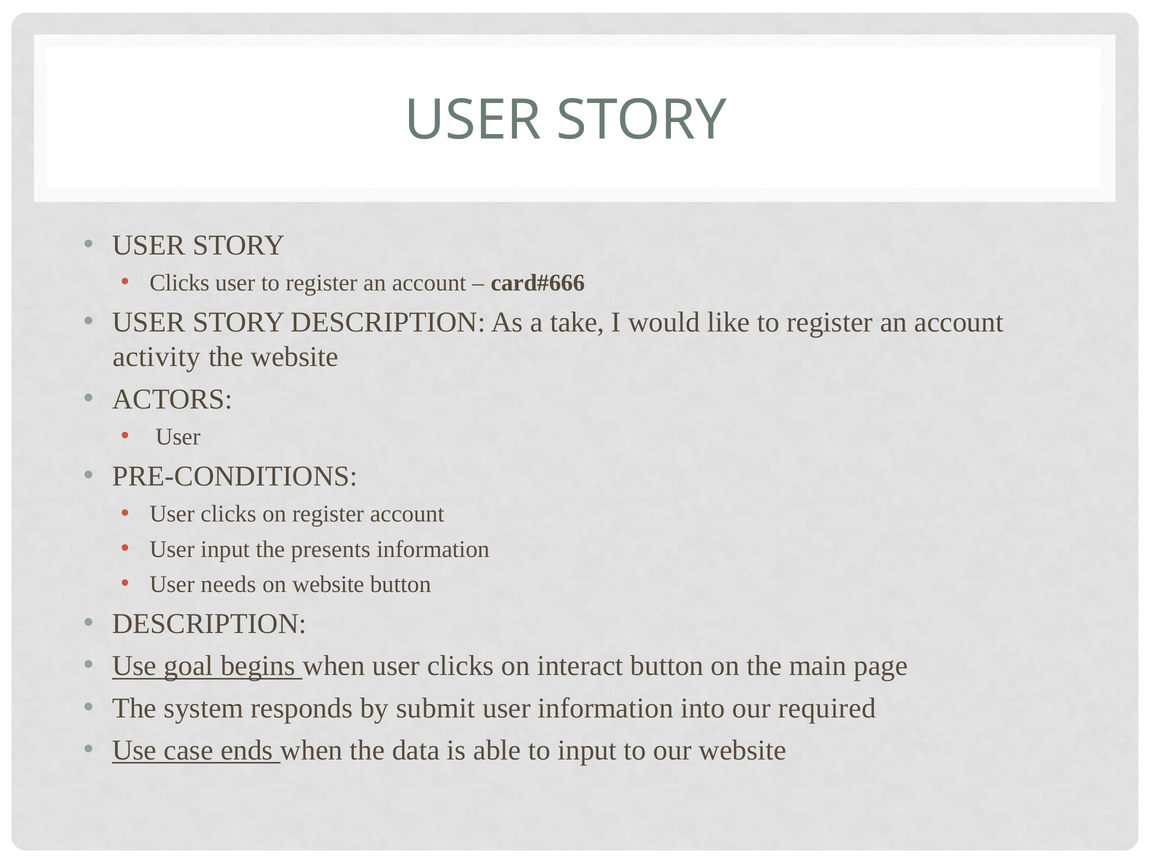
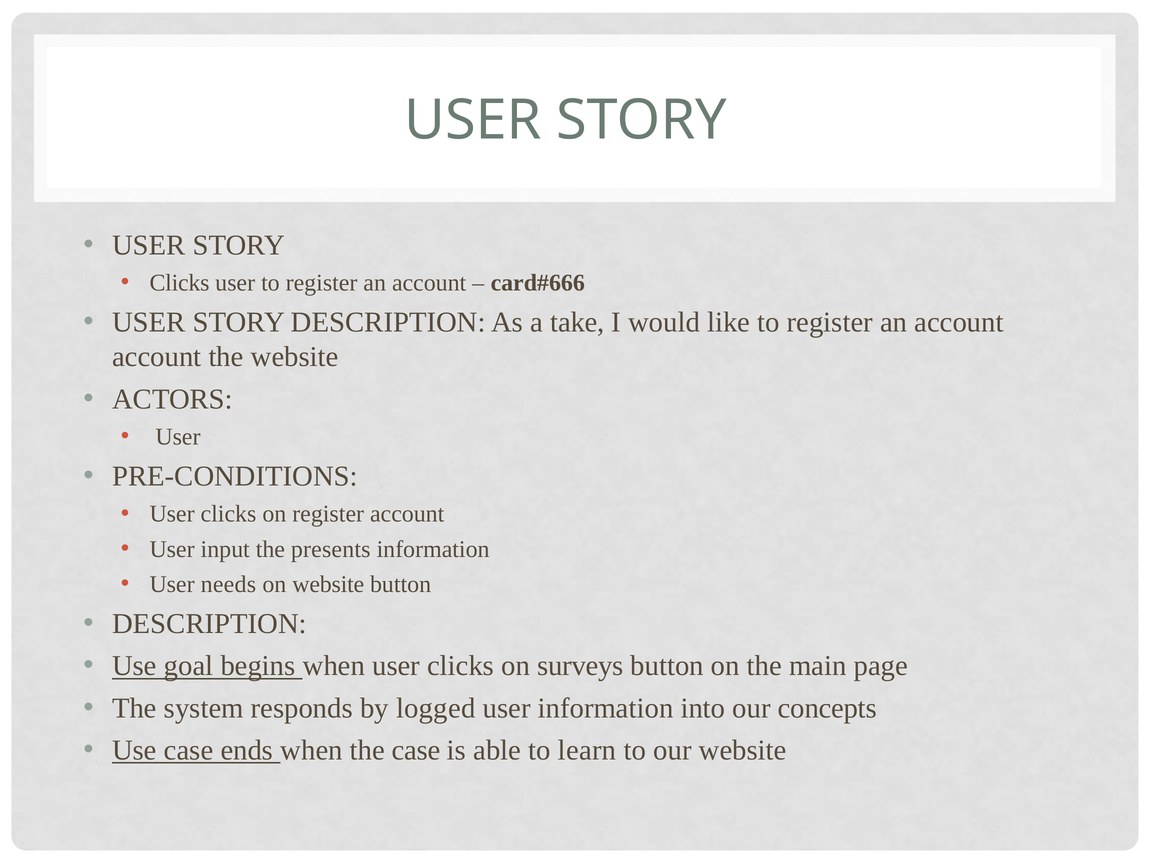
activity at (157, 357): activity -> account
interact: interact -> surveys
submit: submit -> logged
required: required -> concepts
the data: data -> case
to input: input -> learn
